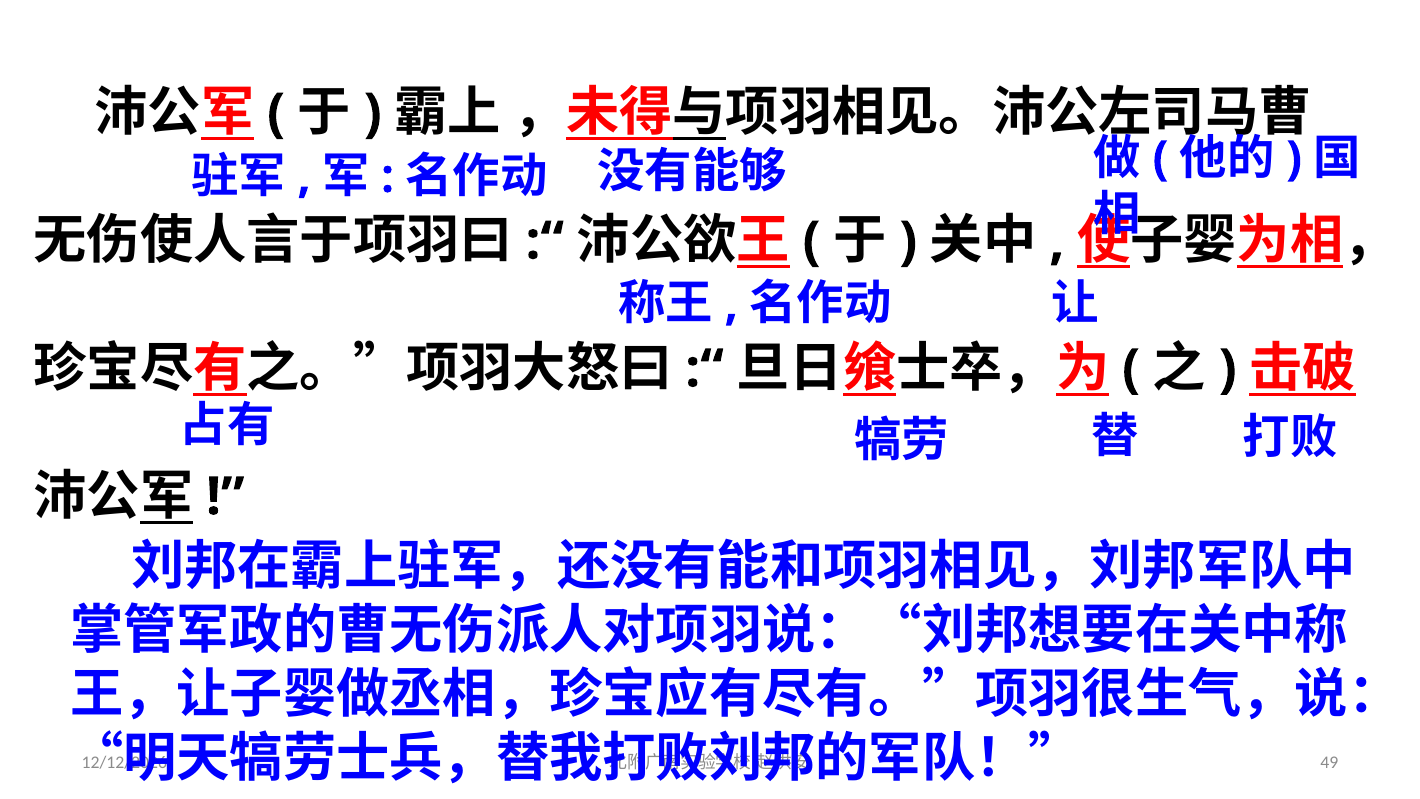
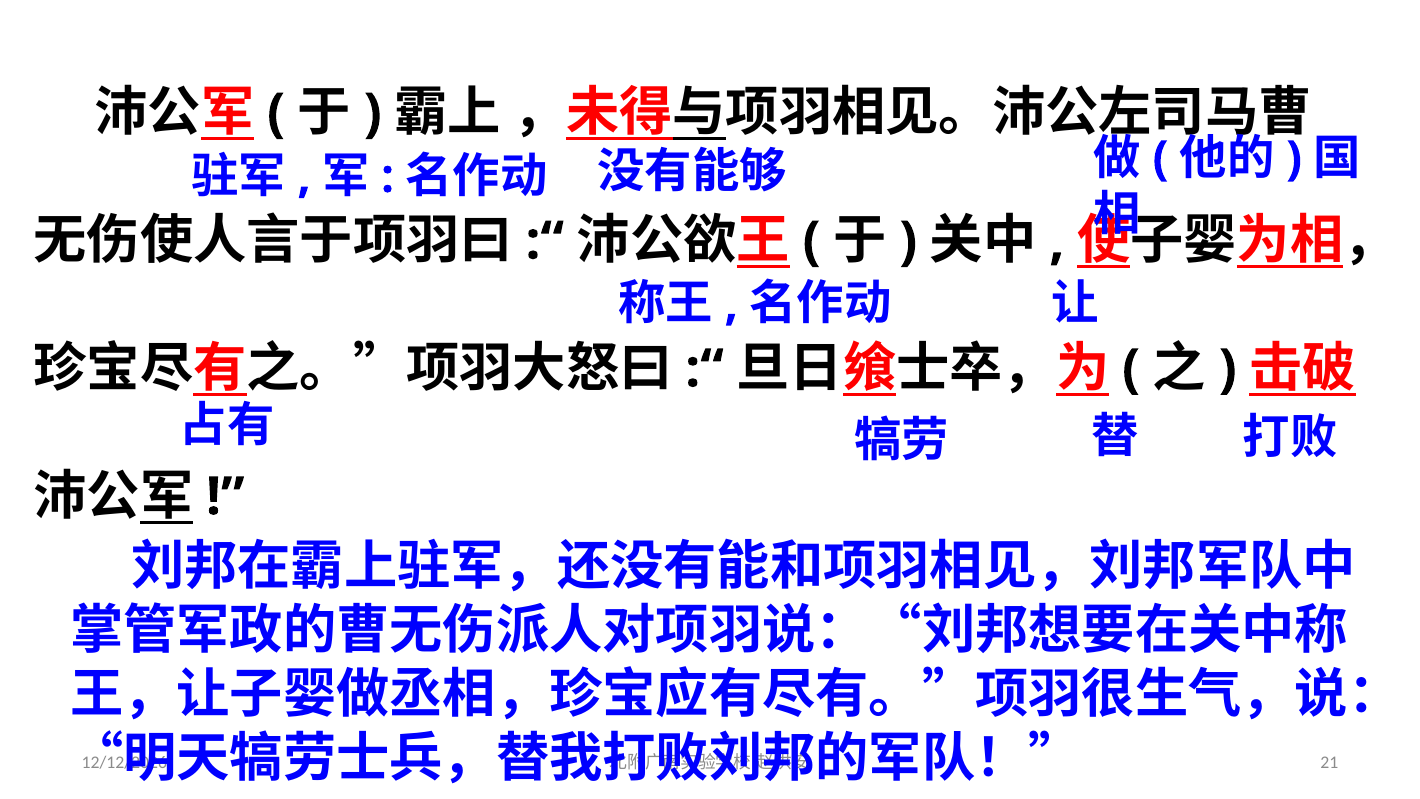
49: 49 -> 21
